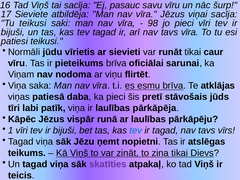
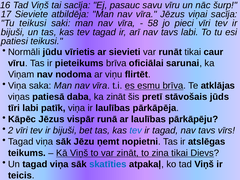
98: 98 -> 58
tavs vīra: vīra -> labi
ka pieci: pieci -> zināt
1: 1 -> 2
skatīties colour: purple -> blue
